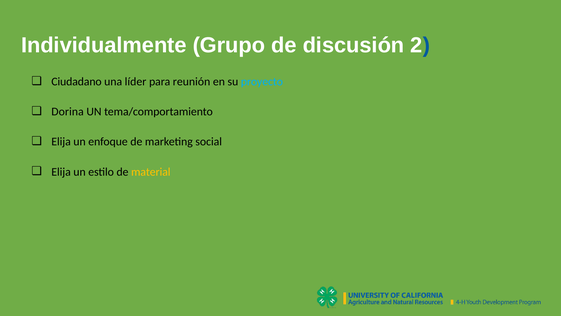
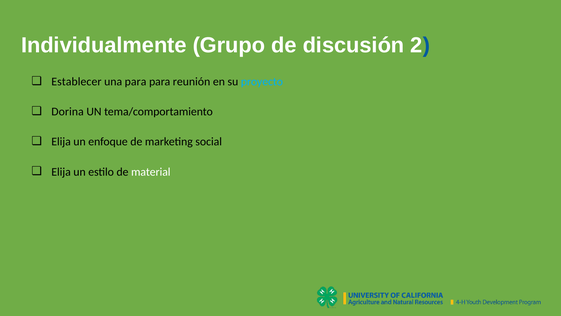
Ciudadano: Ciudadano -> Establecer
una líder: líder -> para
material colour: yellow -> white
